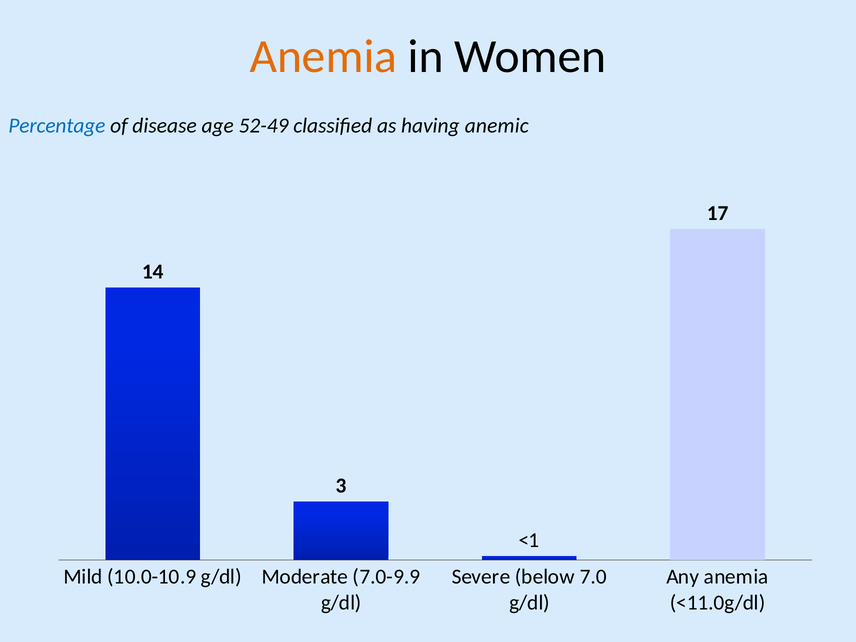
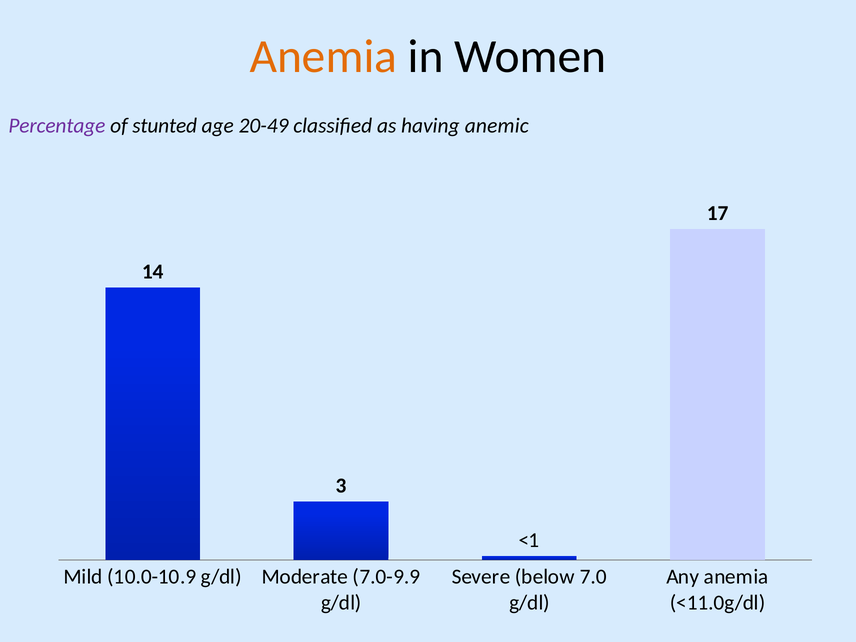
Percentage colour: blue -> purple
disease: disease -> stunted
52-49: 52-49 -> 20-49
